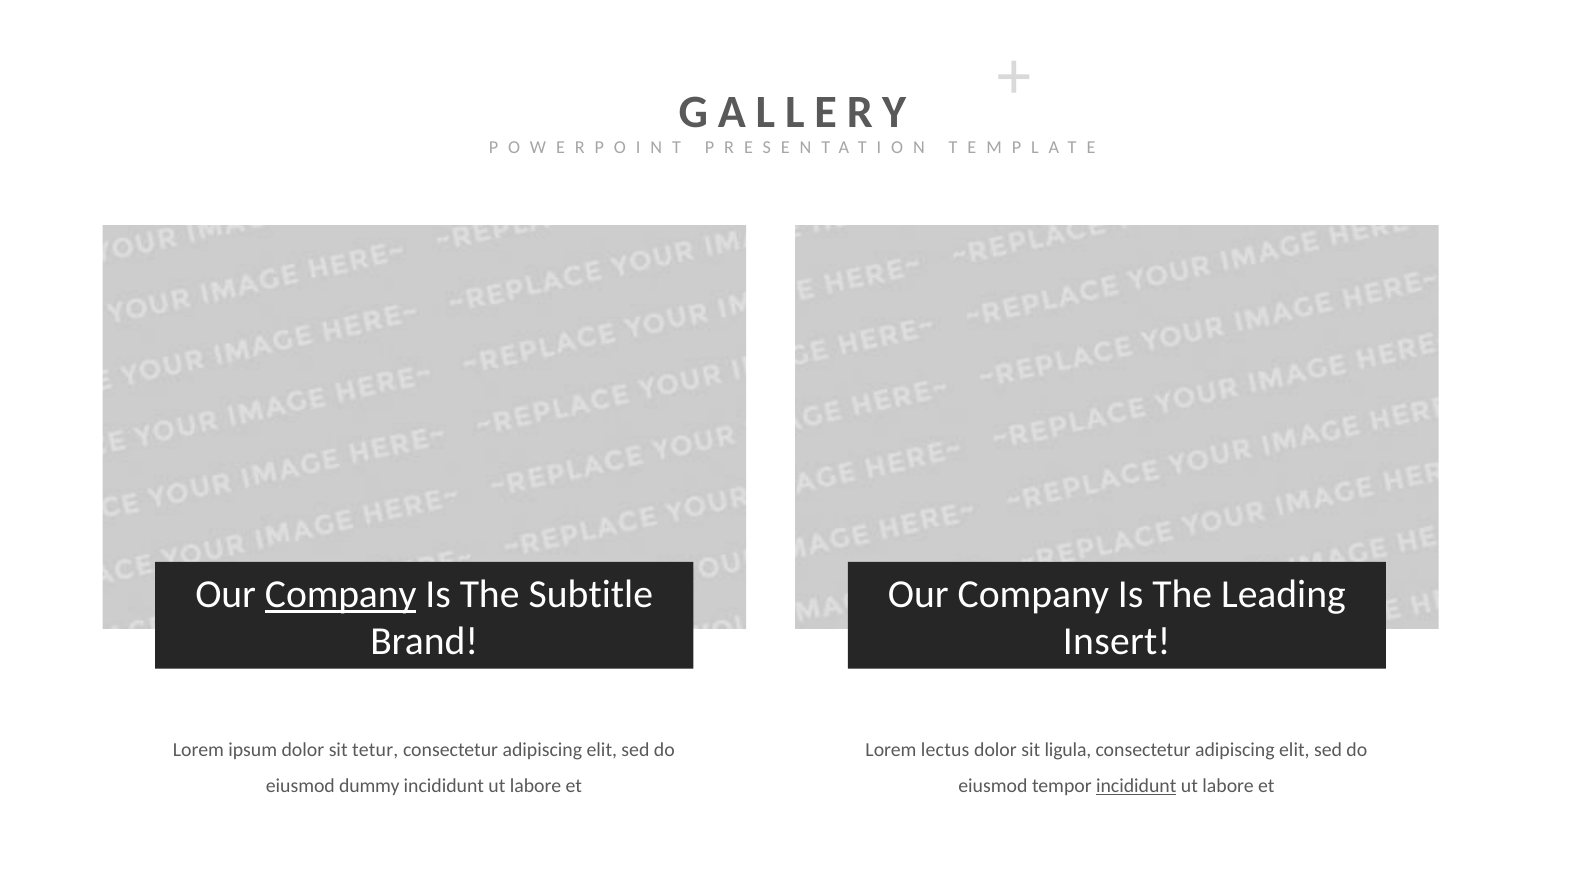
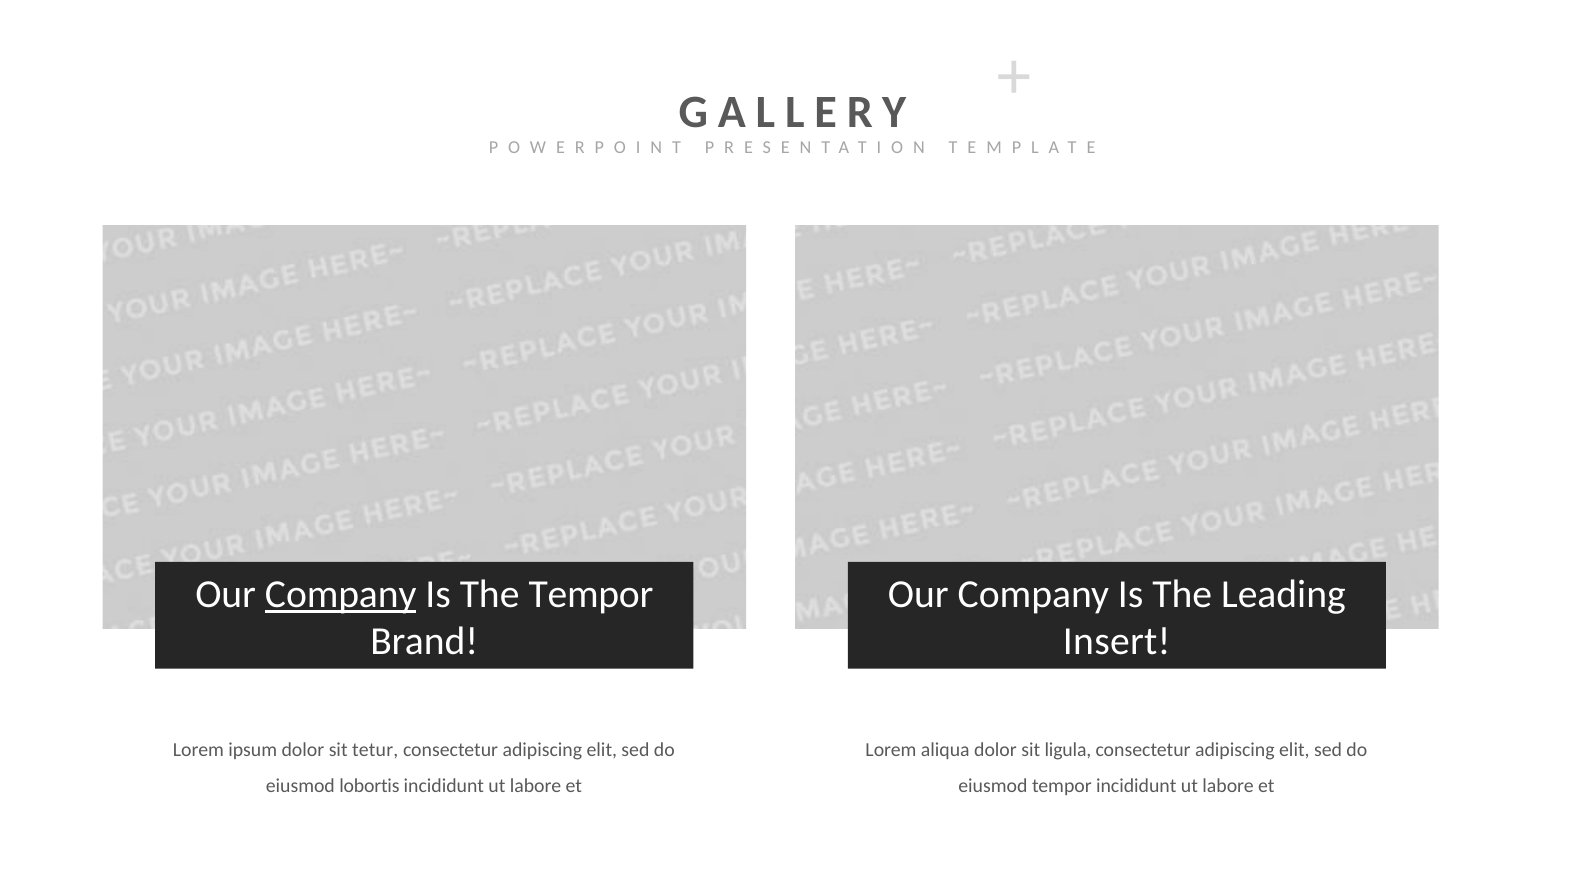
The Subtitle: Subtitle -> Tempor
lectus: lectus -> aliqua
dummy: dummy -> lobortis
incididunt at (1136, 785) underline: present -> none
